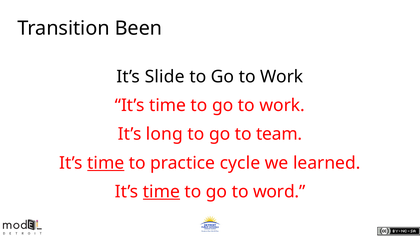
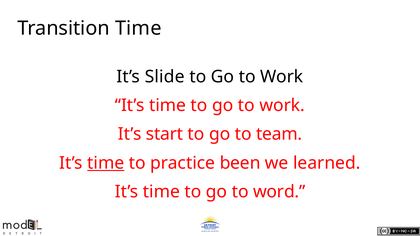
Transition Been: Been -> Time
long: long -> start
cycle: cycle -> been
time at (161, 192) underline: present -> none
